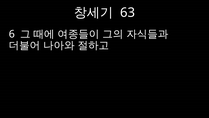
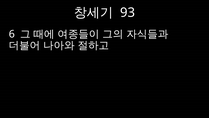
63: 63 -> 93
